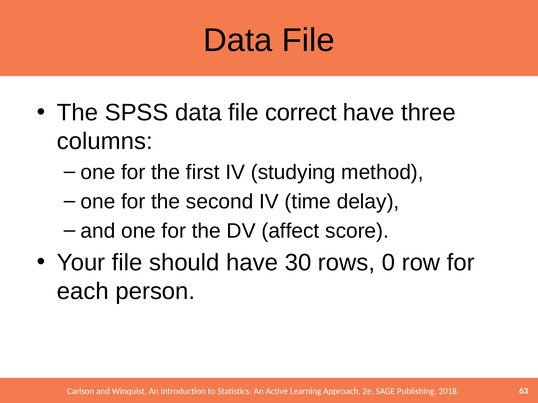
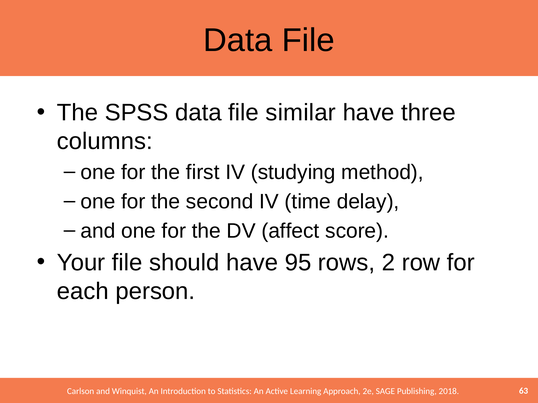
correct: correct -> similar
30: 30 -> 95
0: 0 -> 2
